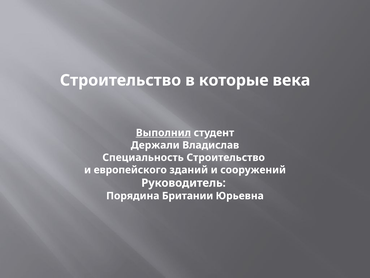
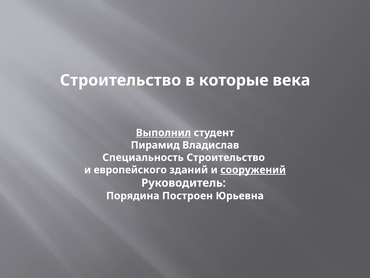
Держали: Держали -> Пирамид
сооружений underline: none -> present
Британии: Британии -> Построен
